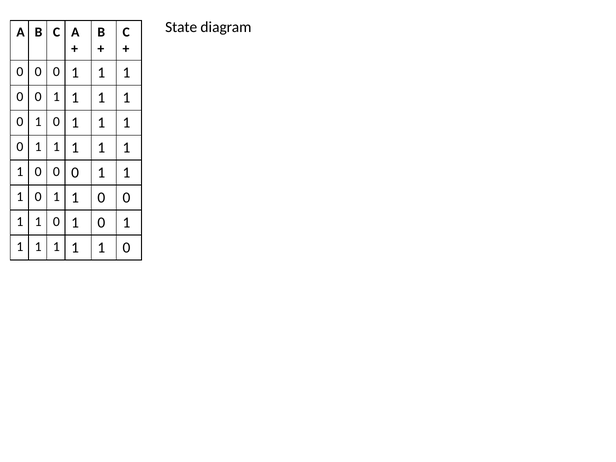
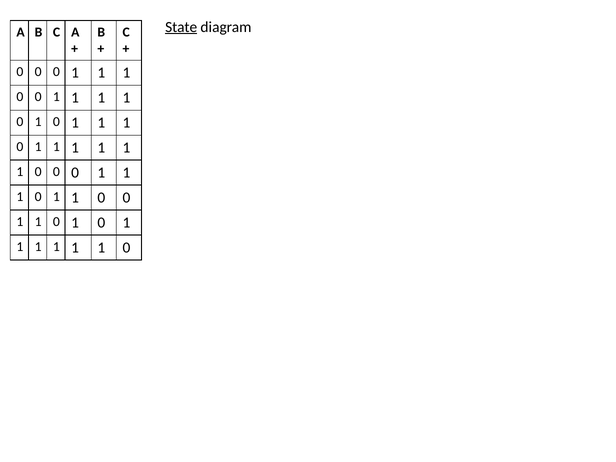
State underline: none -> present
